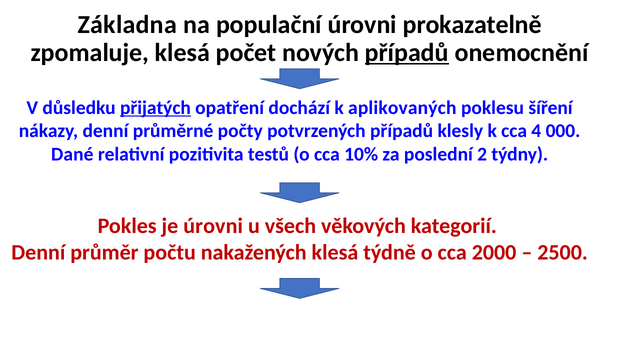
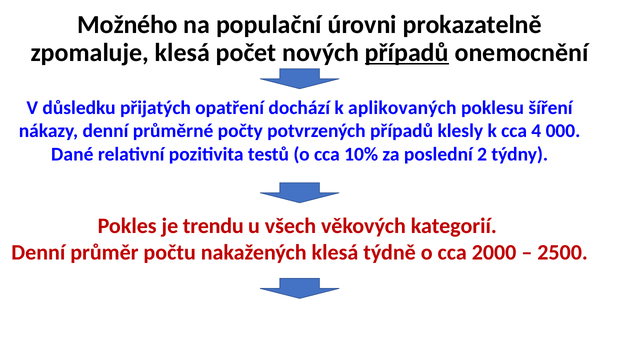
Základna: Základna -> Možného
přijatých underline: present -> none
je úrovni: úrovni -> trendu
